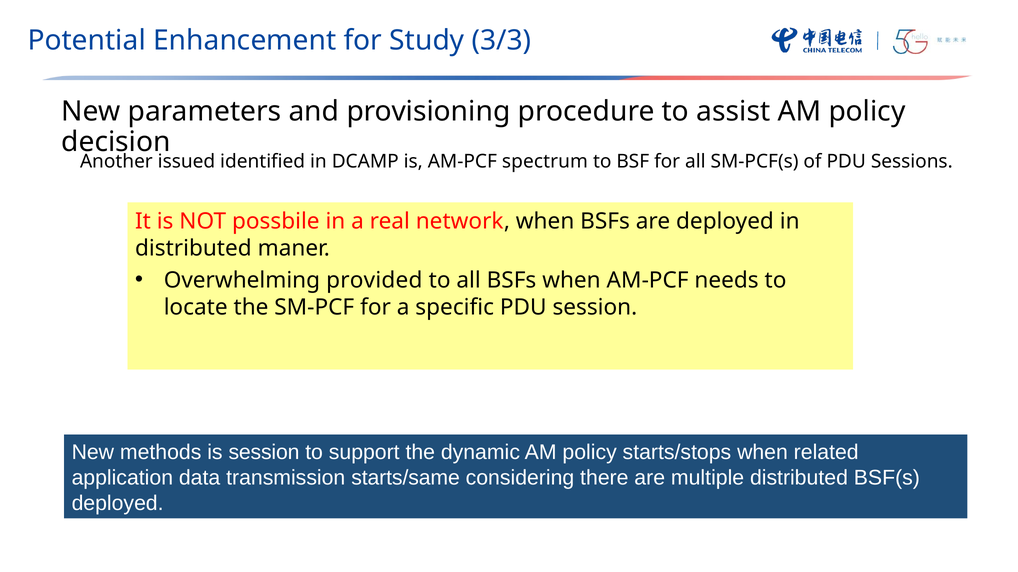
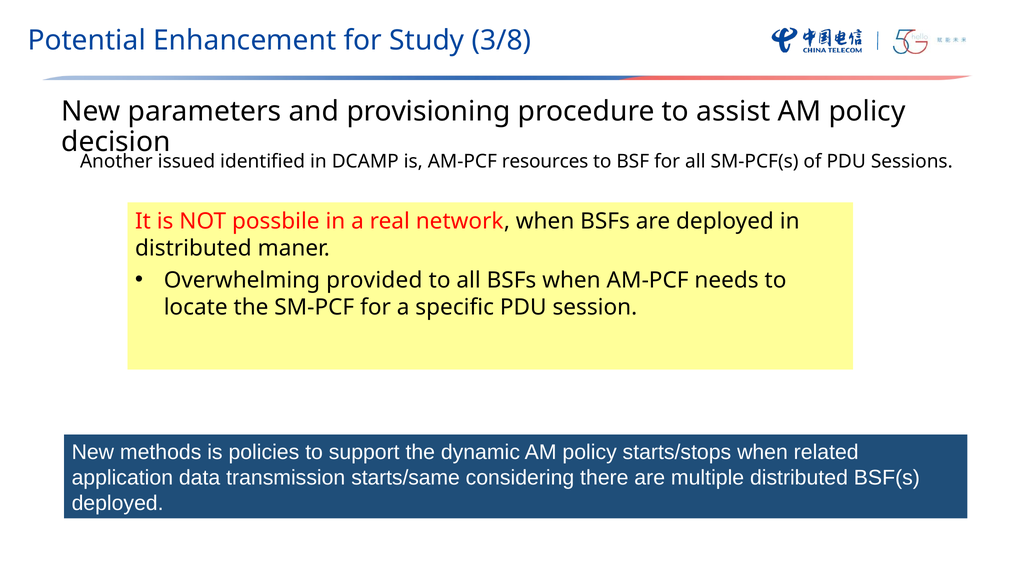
3/3: 3/3 -> 3/8
spectrum: spectrum -> resources
is session: session -> policies
